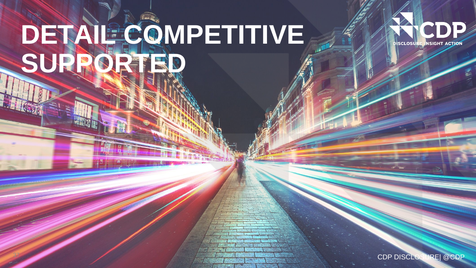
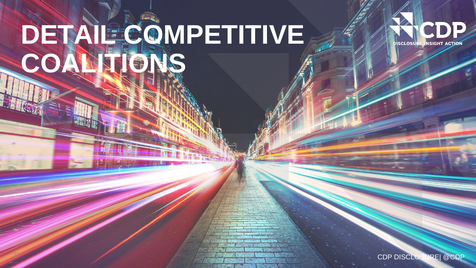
SUPPORTED: SUPPORTED -> COALITIONS
